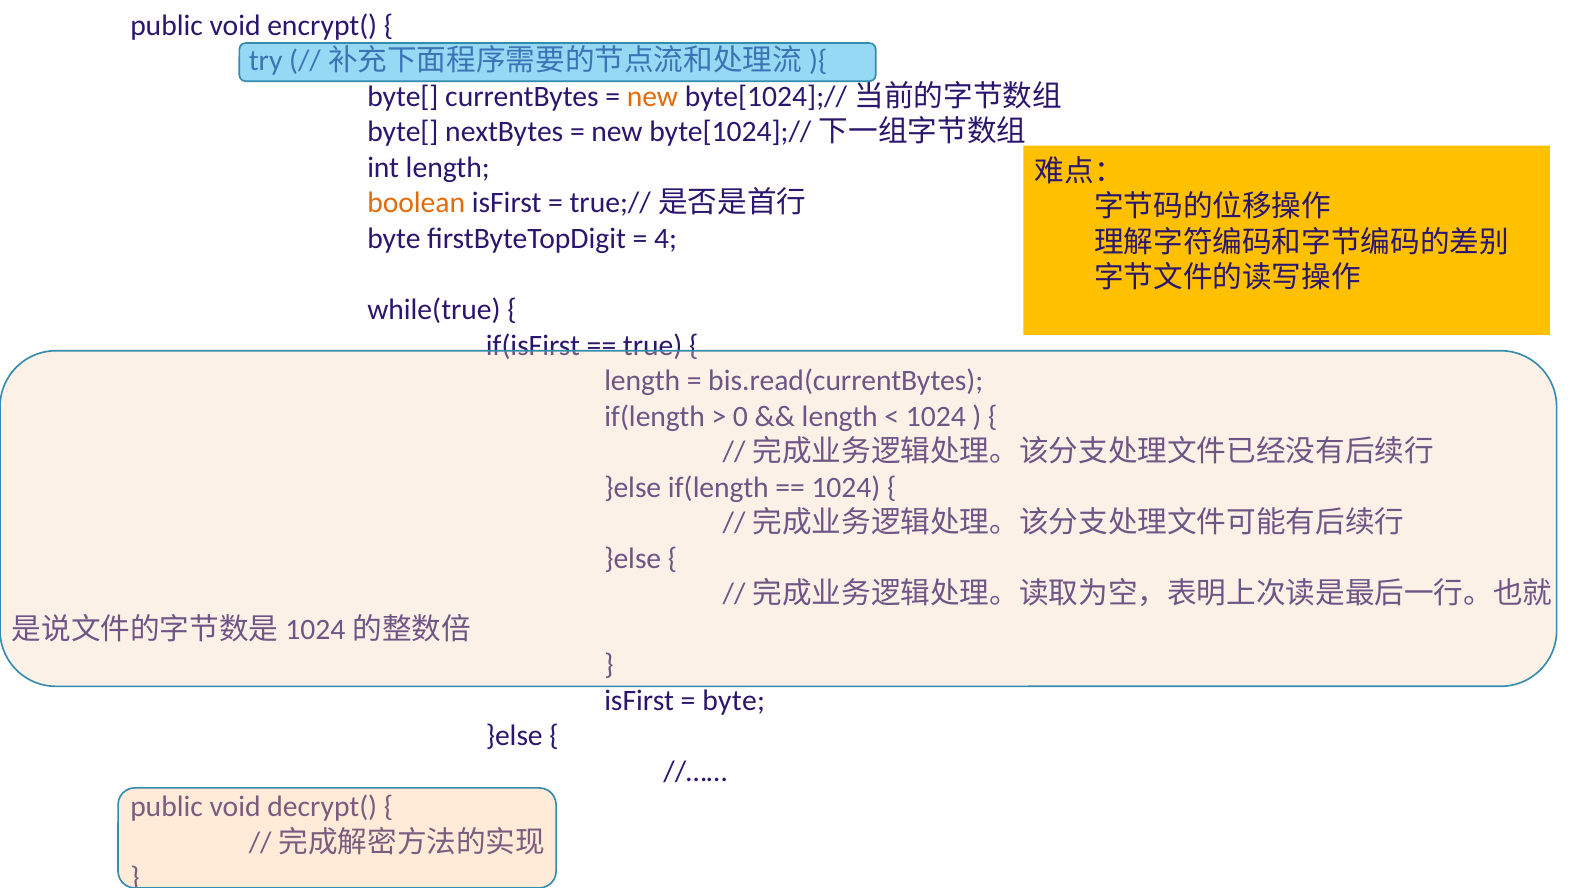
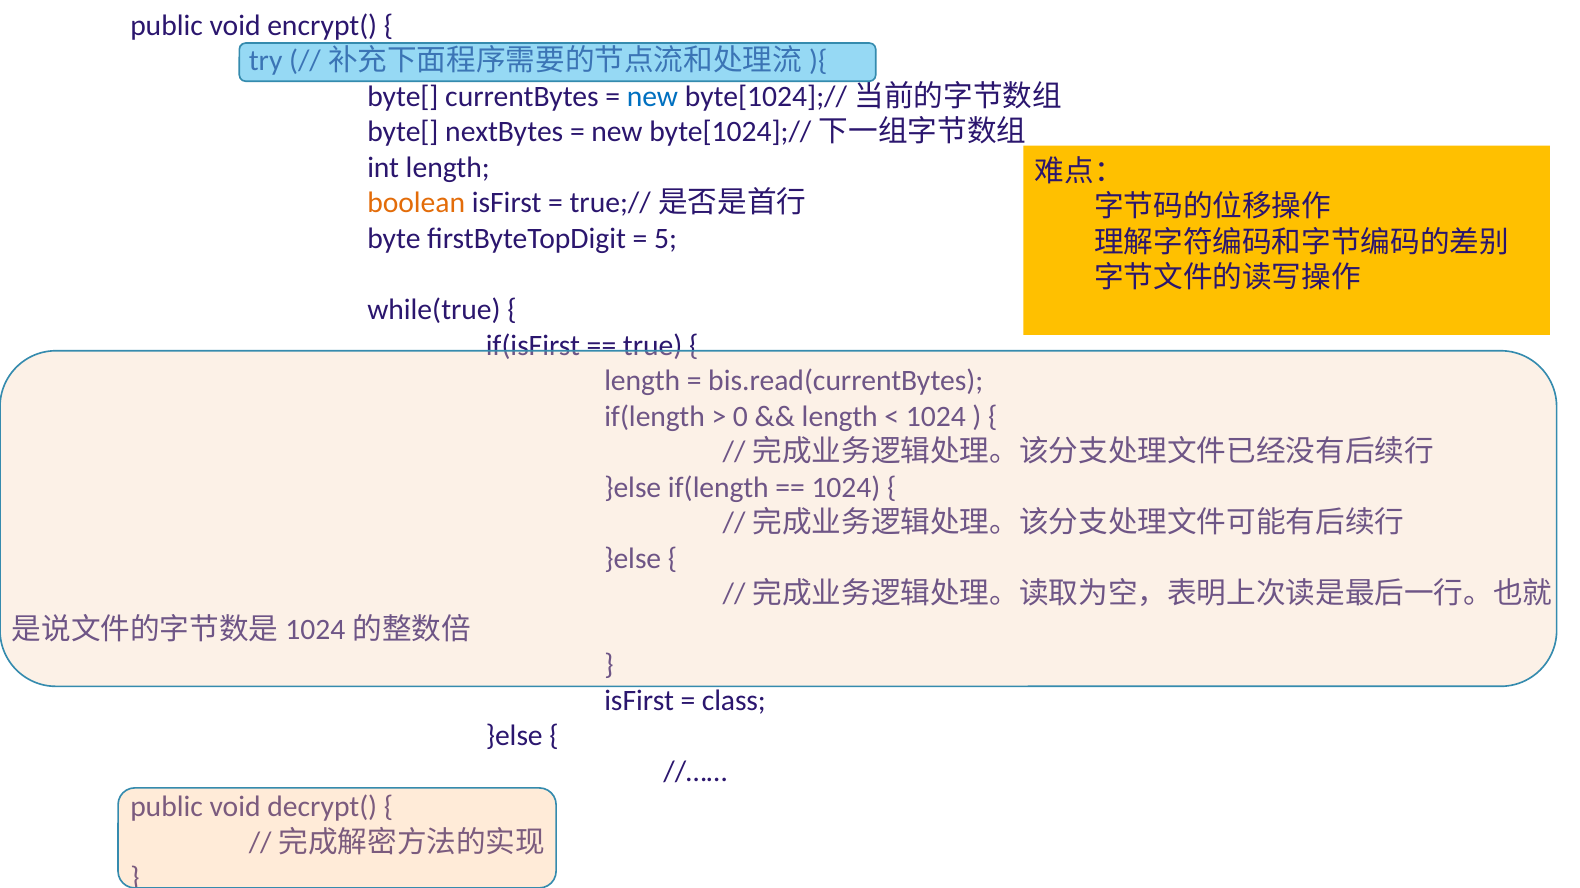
new at (652, 97) colour: orange -> blue
4: 4 -> 5
byte at (734, 701): byte -> class
